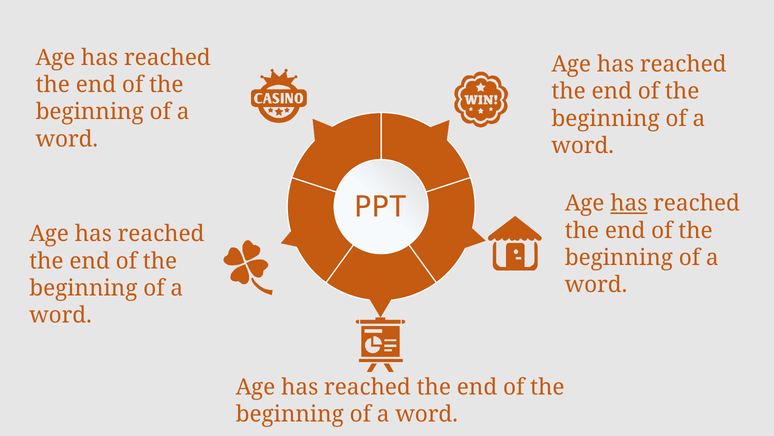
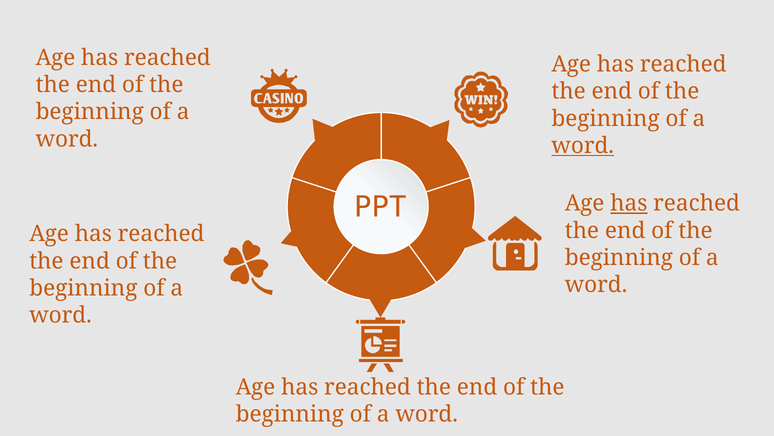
word at (583, 146) underline: none -> present
